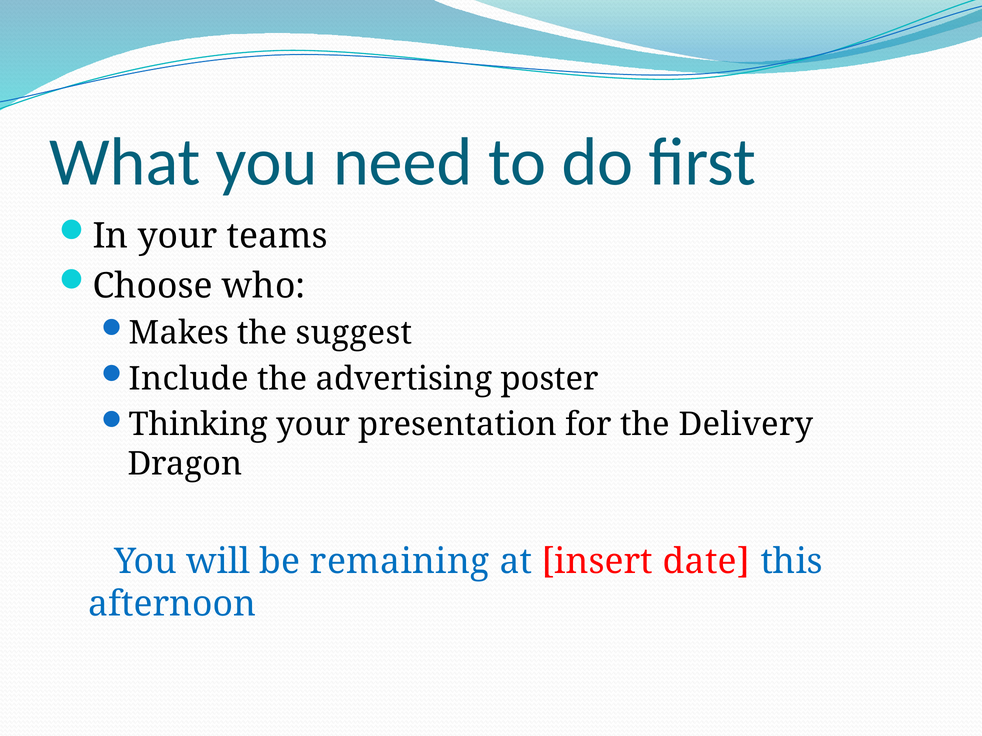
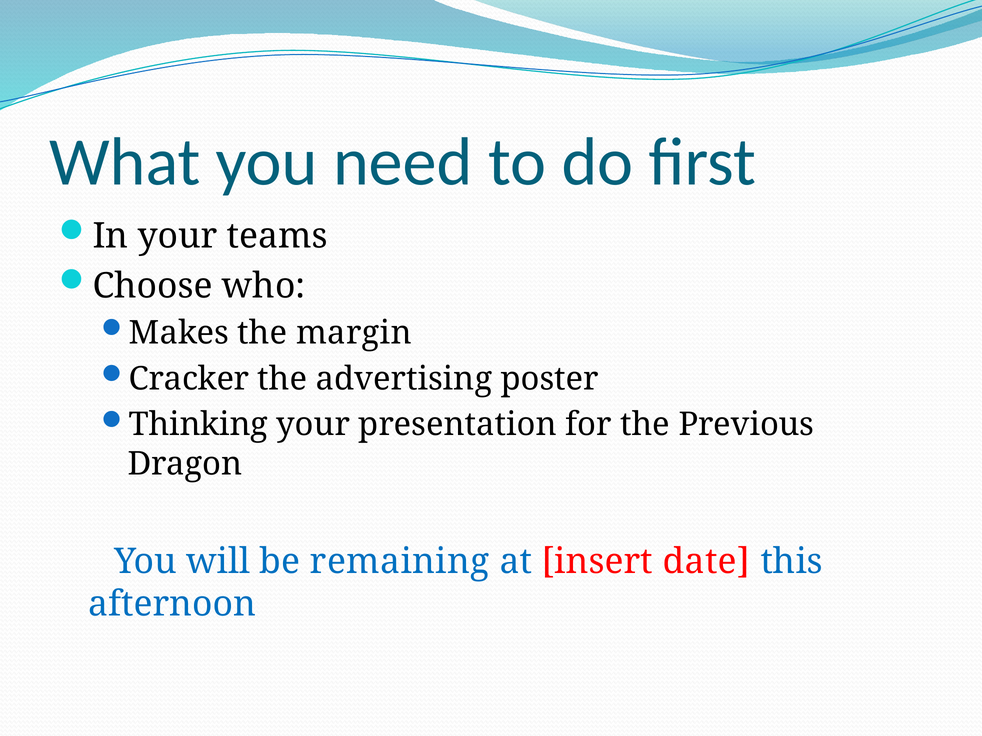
suggest: suggest -> margin
Include: Include -> Cracker
Delivery: Delivery -> Previous
